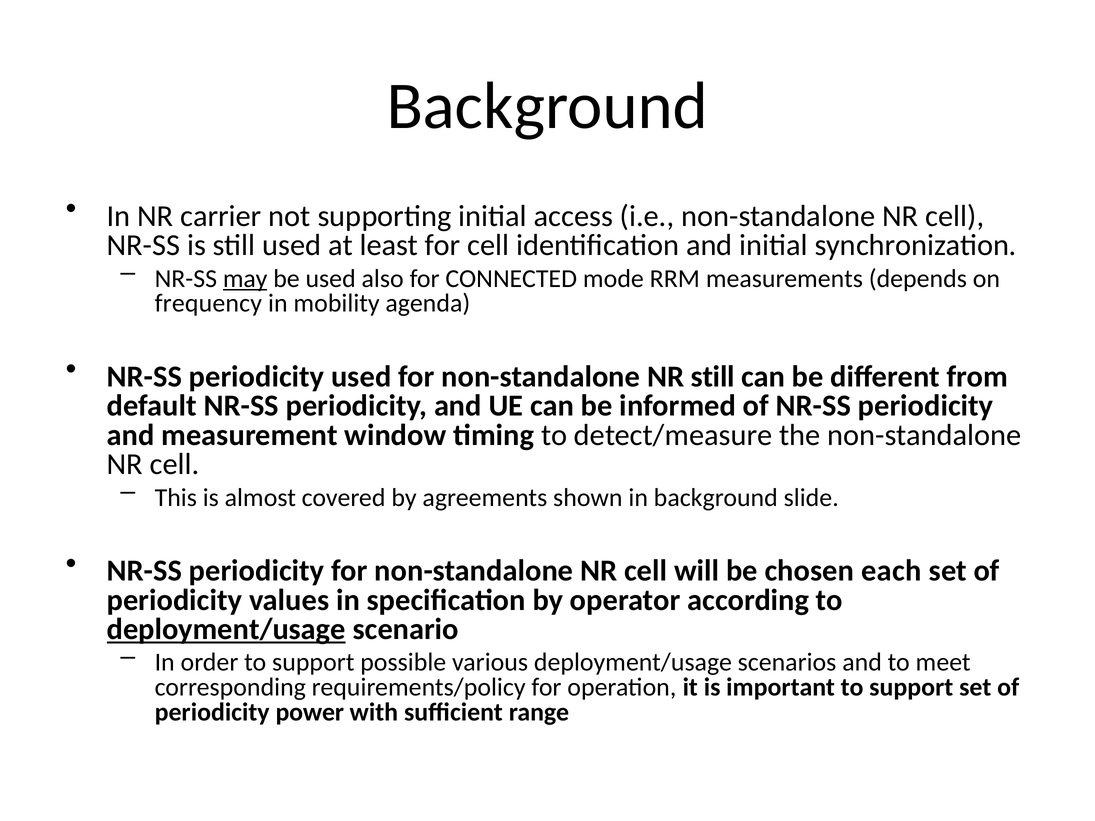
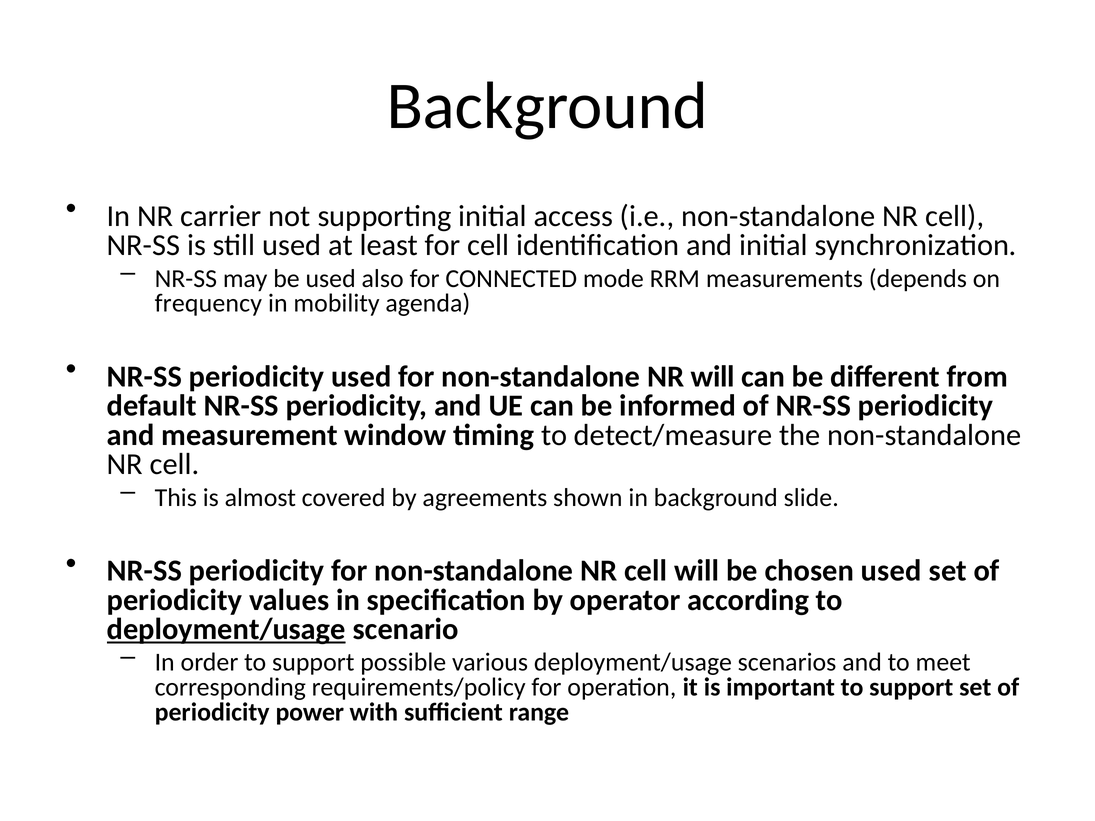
may underline: present -> none
NR still: still -> will
chosen each: each -> used
